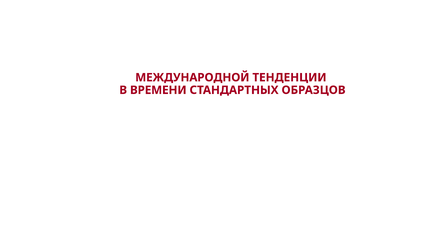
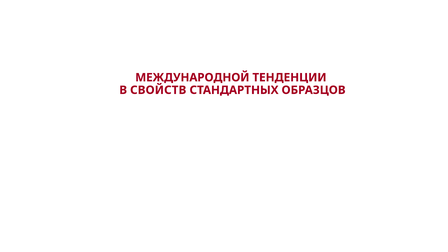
ВРЕМЕНИ: ВРЕМЕНИ -> СВОЙСТВ
